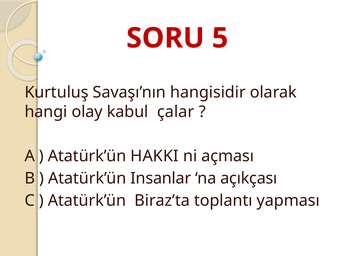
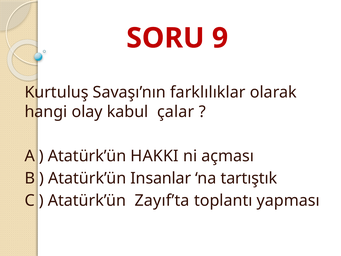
5: 5 -> 9
hangisidir: hangisidir -> farklılıklar
açıkçası: açıkçası -> tartıştık
Biraz’ta: Biraz’ta -> Zayıf’ta
